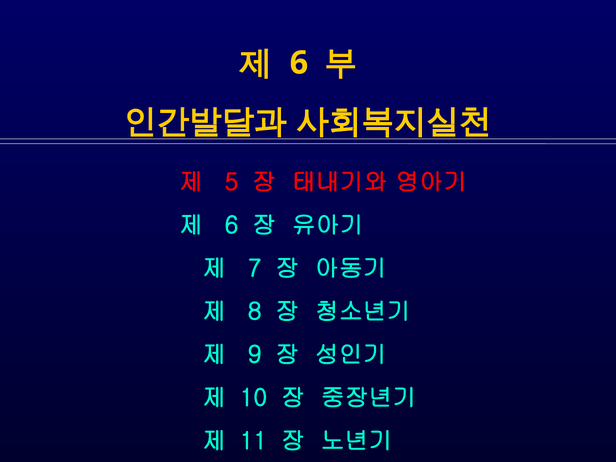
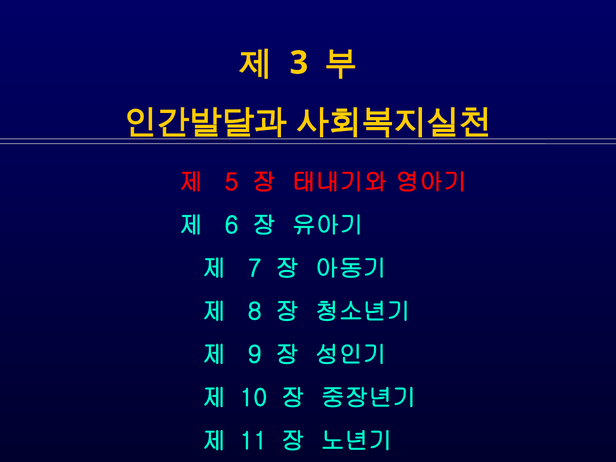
6 at (299, 63): 6 -> 3
